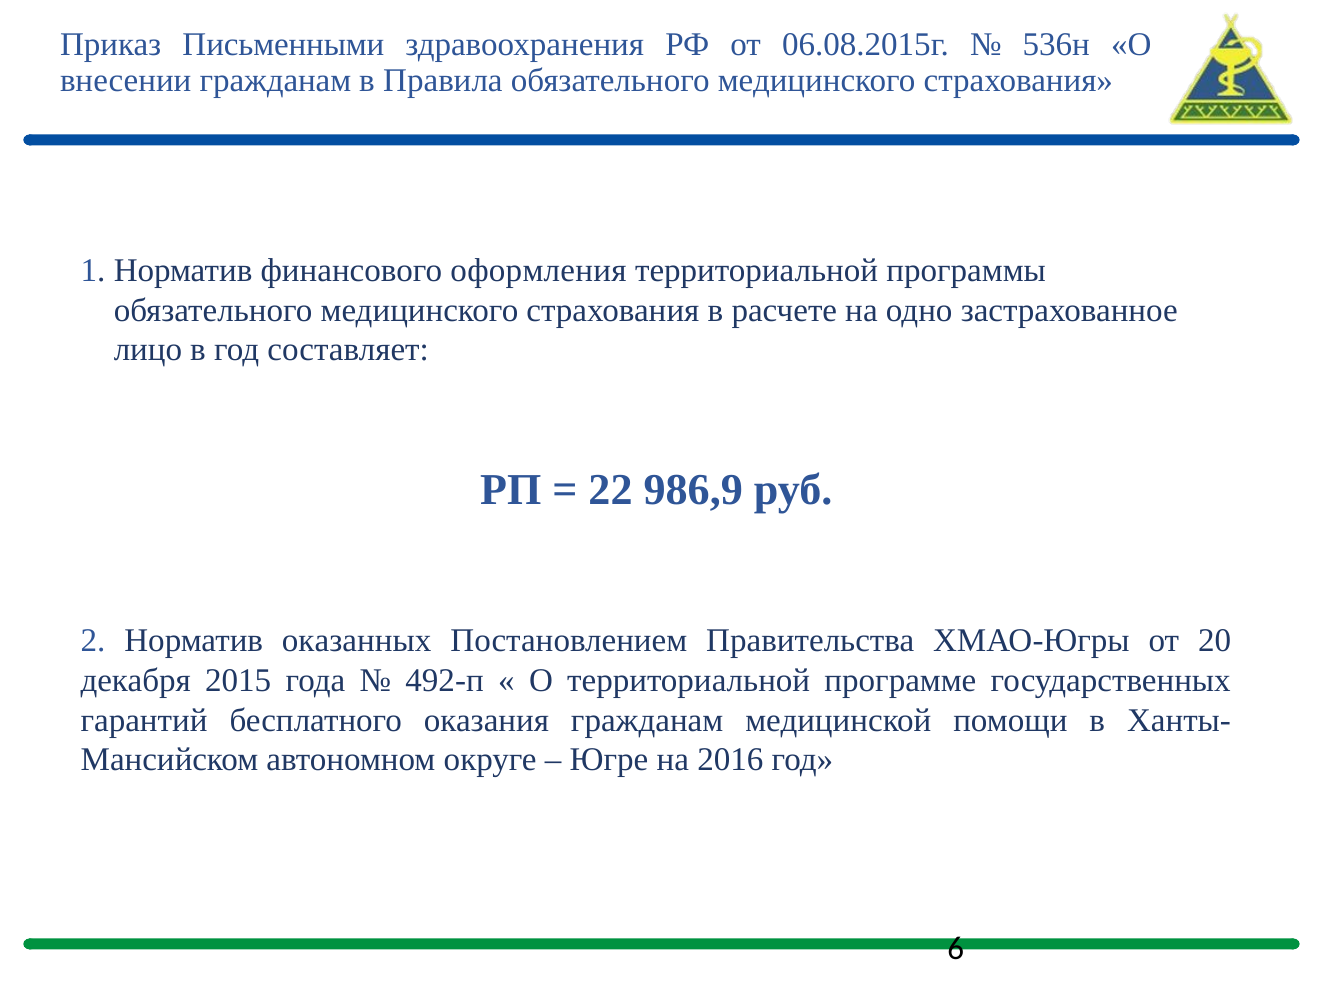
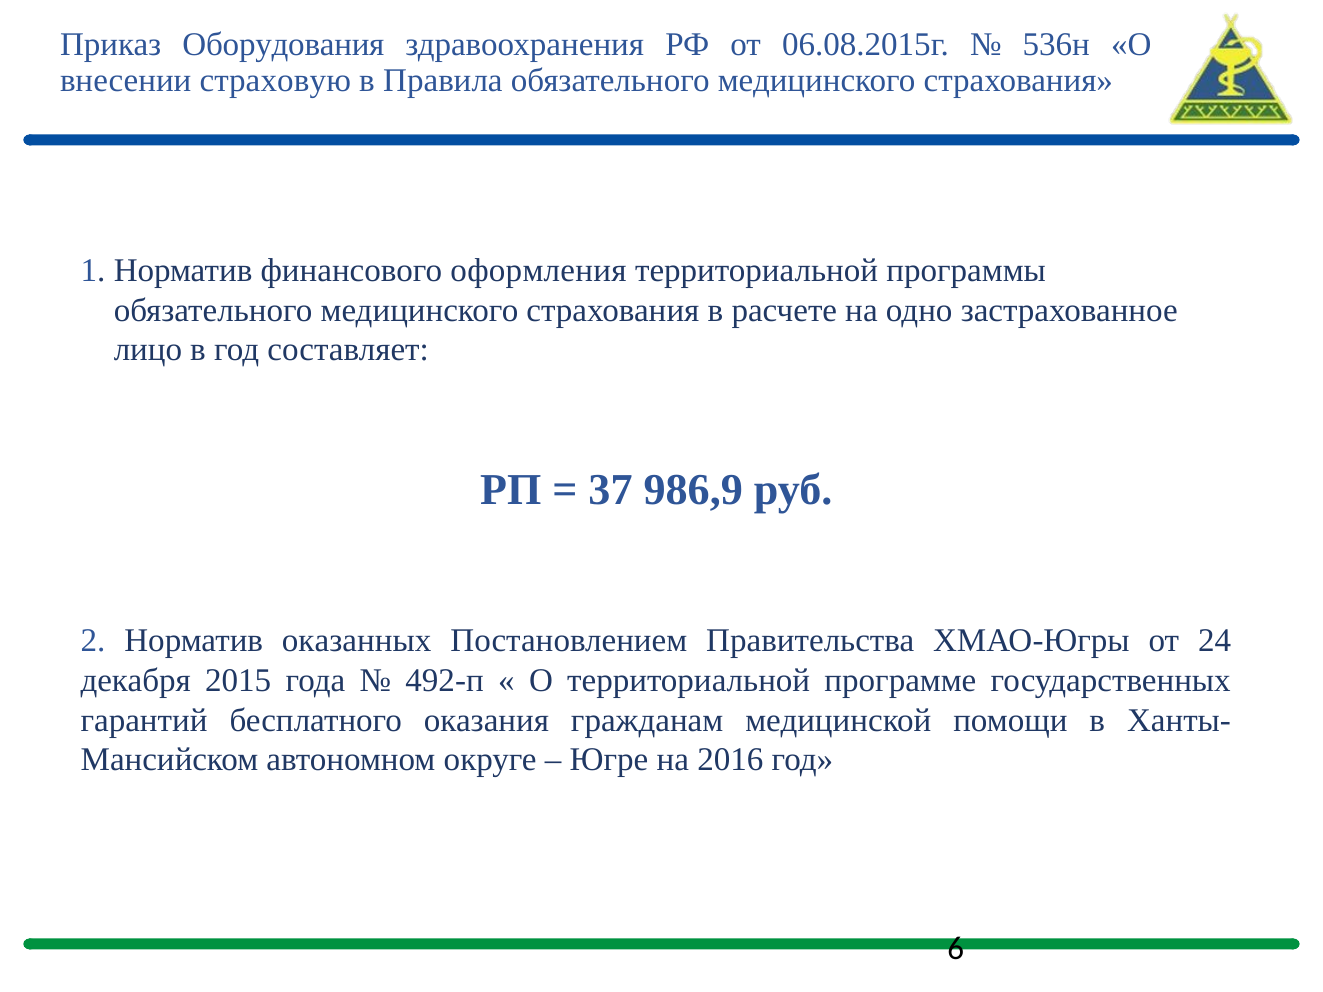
Письменными: Письменными -> Оборудования
внесении гражданам: гражданам -> страховую
22: 22 -> 37
20: 20 -> 24
